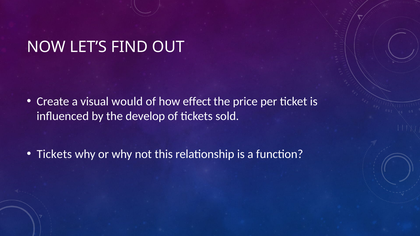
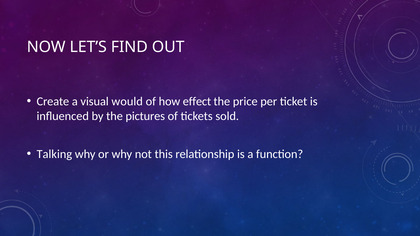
develop: develop -> pictures
Tickets at (54, 154): Tickets -> Talking
